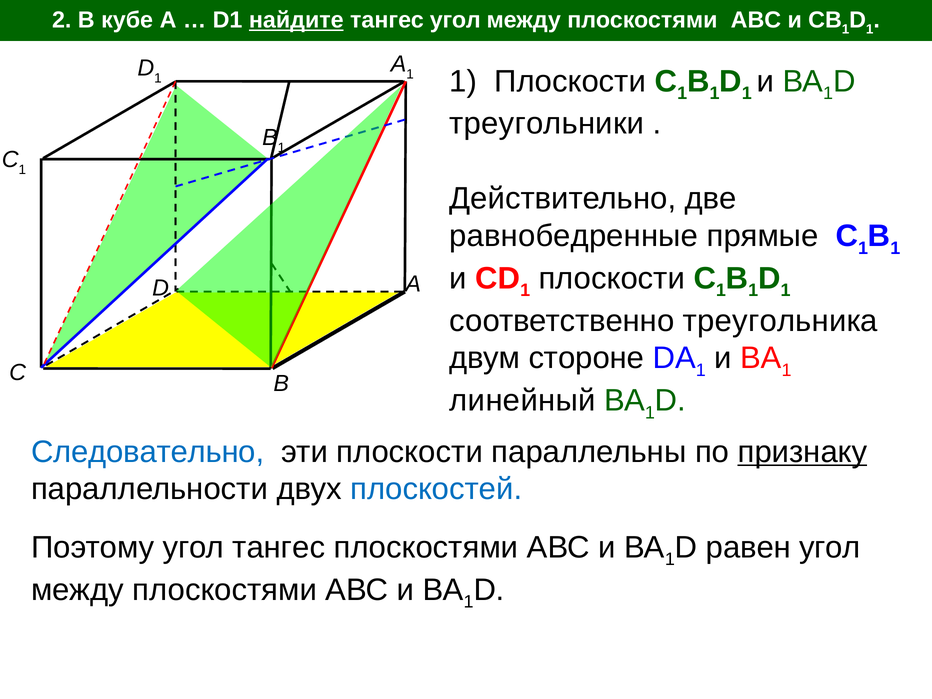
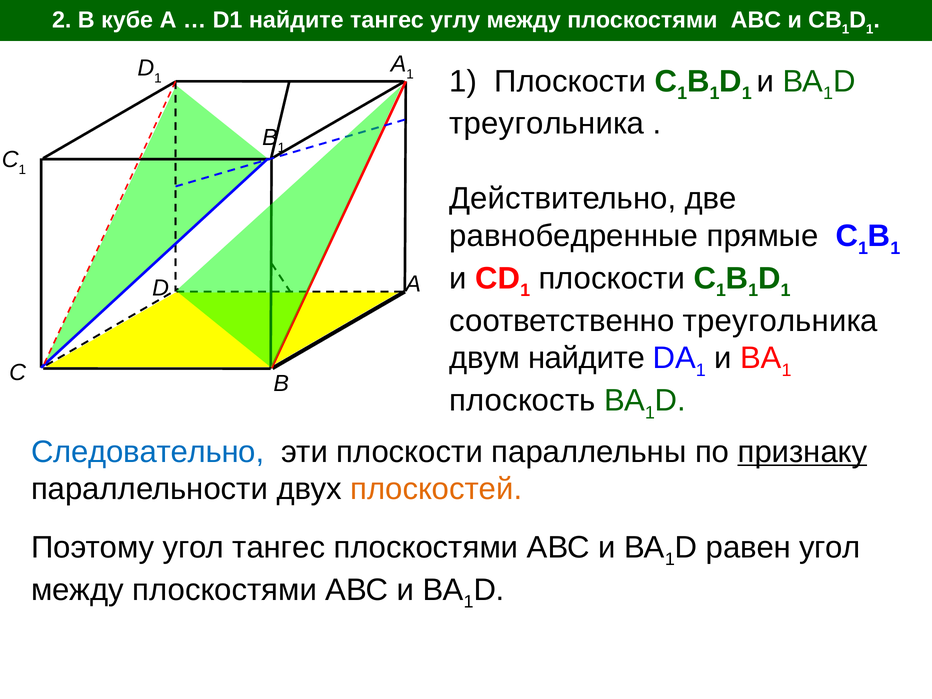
найдите at (296, 20) underline: present -> none
тангес угол: угол -> углу
треугольники at (547, 124): треугольники -> треугольника
двум стороне: стороне -> найдите
линейный: линейный -> плоскость
плоскостей colour: blue -> orange
